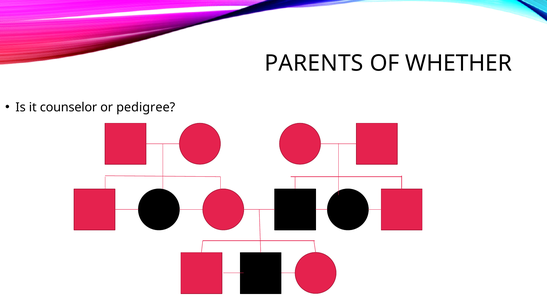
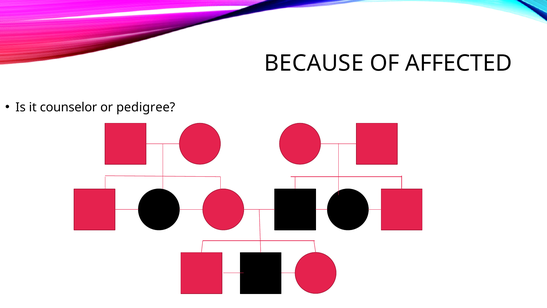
PARENTS: PARENTS -> BECAUSE
WHETHER: WHETHER -> AFFECTED
